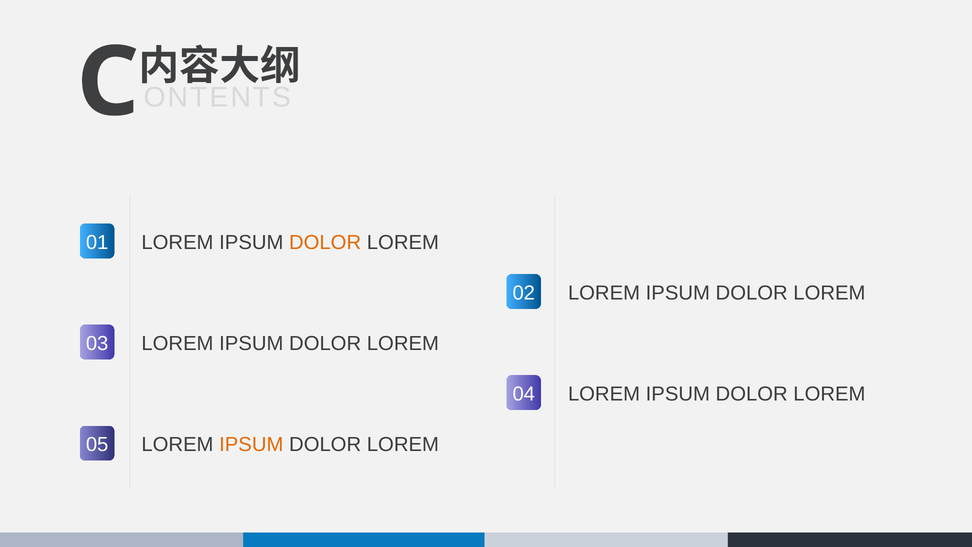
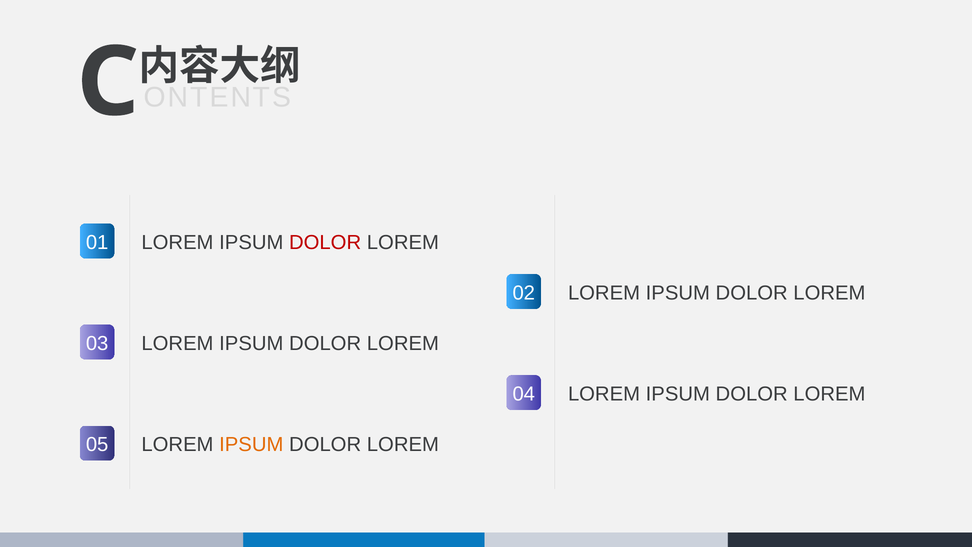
DOLOR at (325, 242) colour: orange -> red
